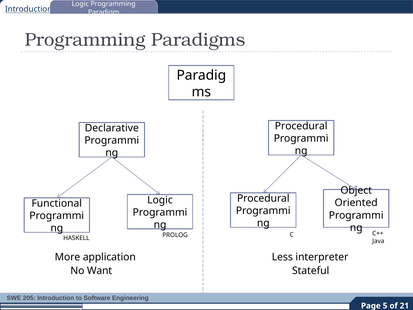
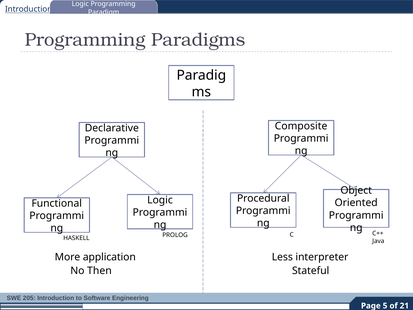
Procedural at (301, 126): Procedural -> Composite
Want: Want -> Then
